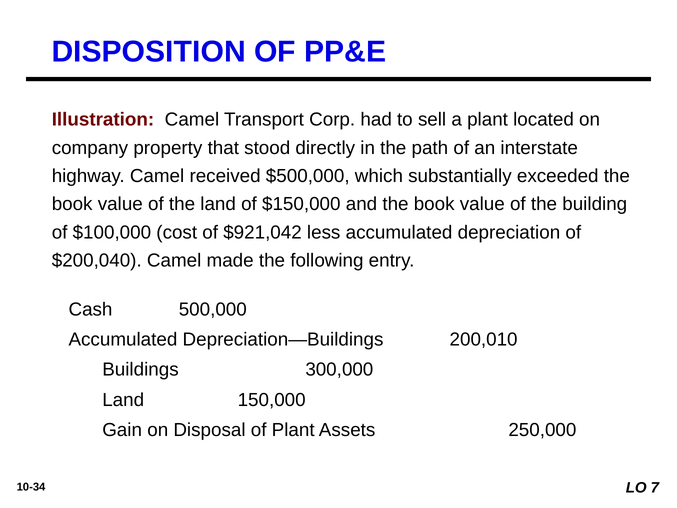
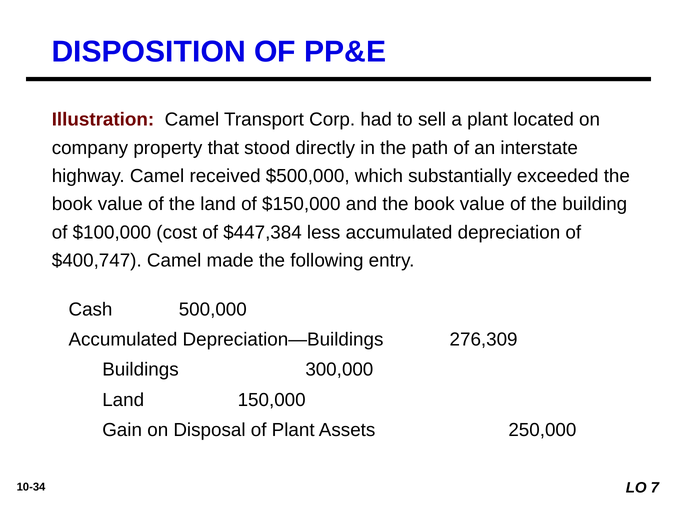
$921,042: $921,042 -> $447,384
$200,040: $200,040 -> $400,747
200,010: 200,010 -> 276,309
